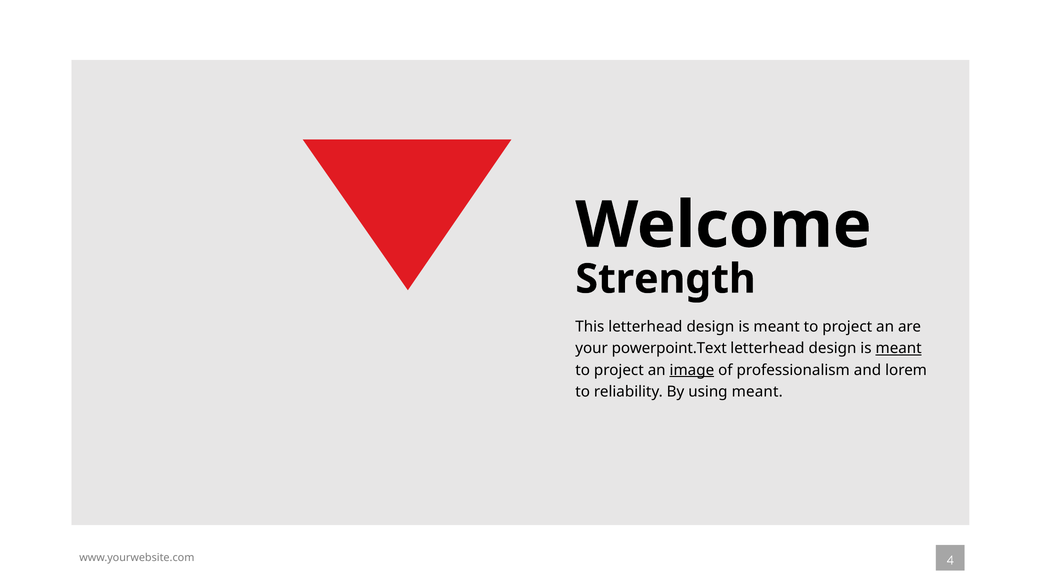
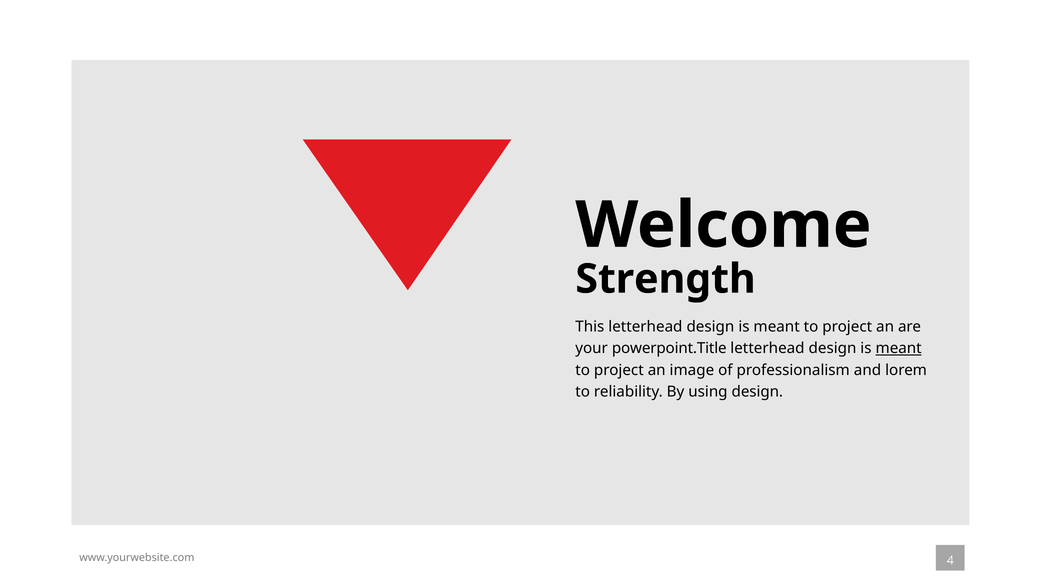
powerpoint.Text: powerpoint.Text -> powerpoint.Title
image underline: present -> none
using meant: meant -> design
